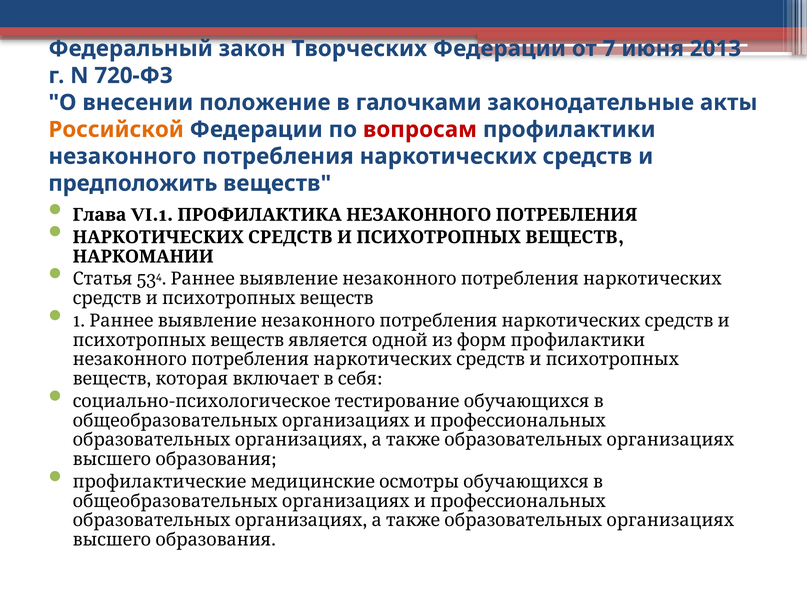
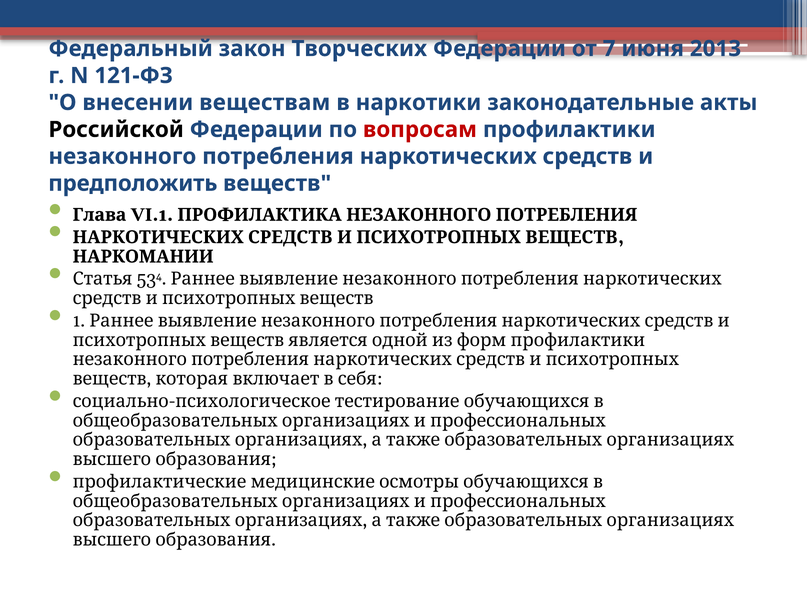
720-ФЗ: 720-ФЗ -> 121-ФЗ
положение: положение -> веществам
галочками: галочками -> наркотики
Российской colour: orange -> black
